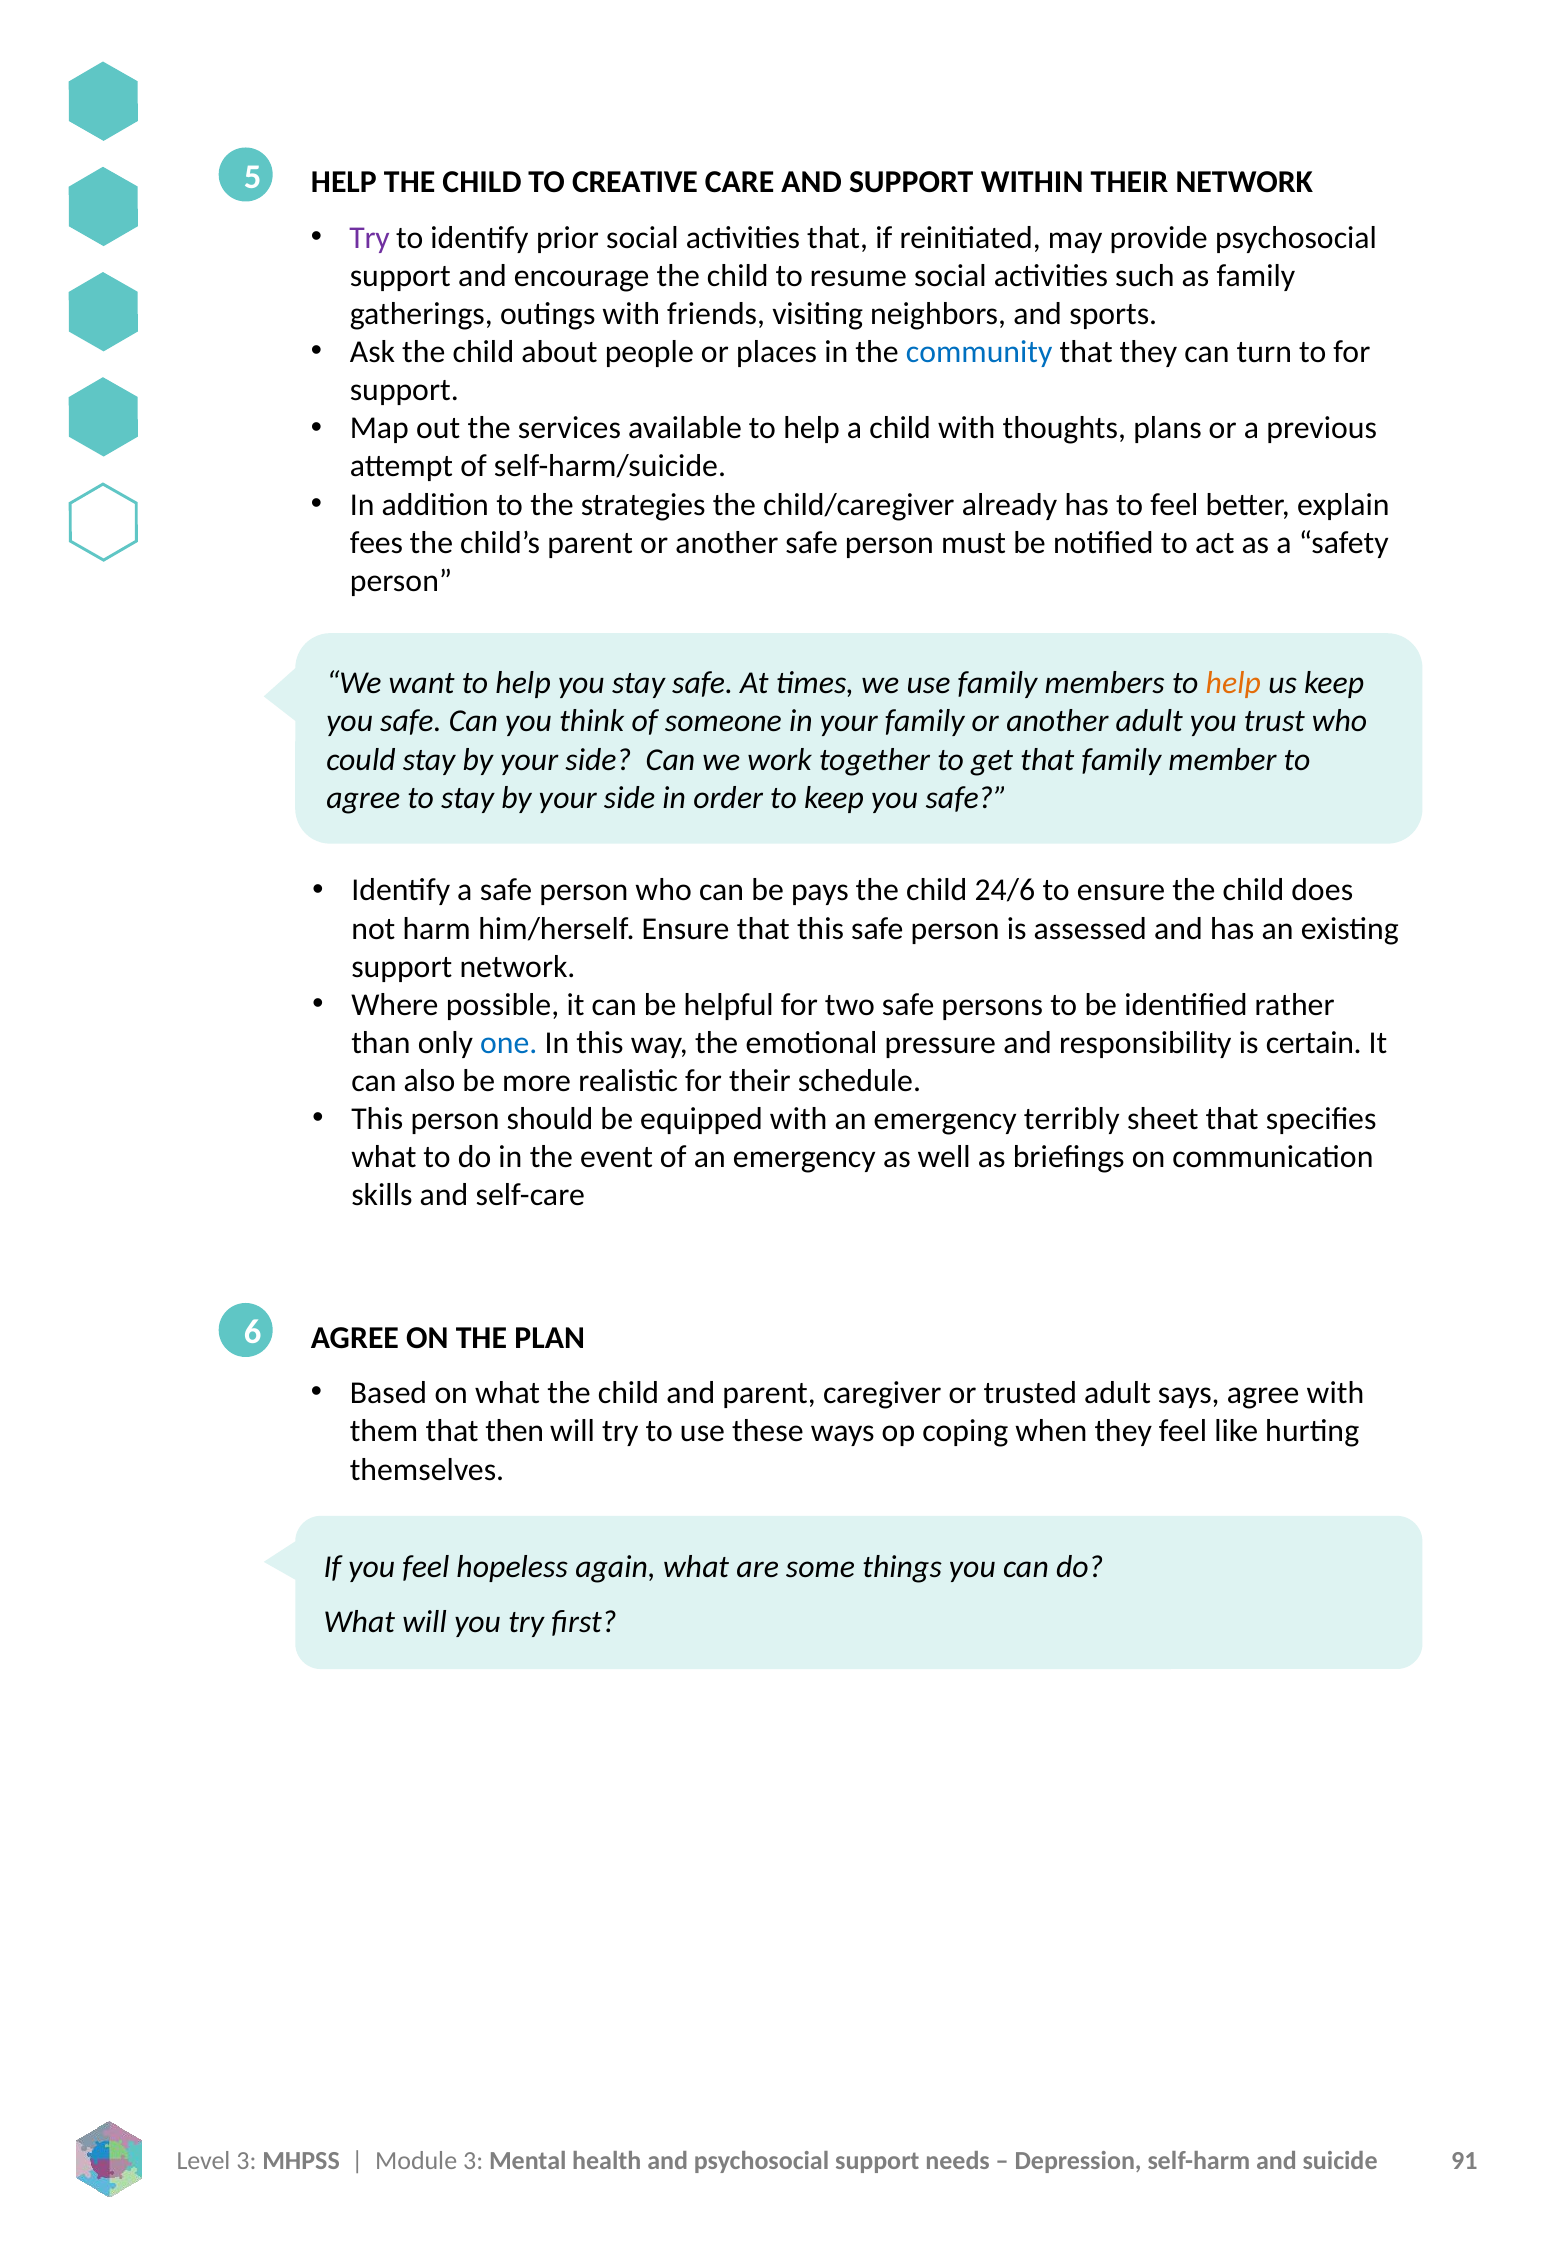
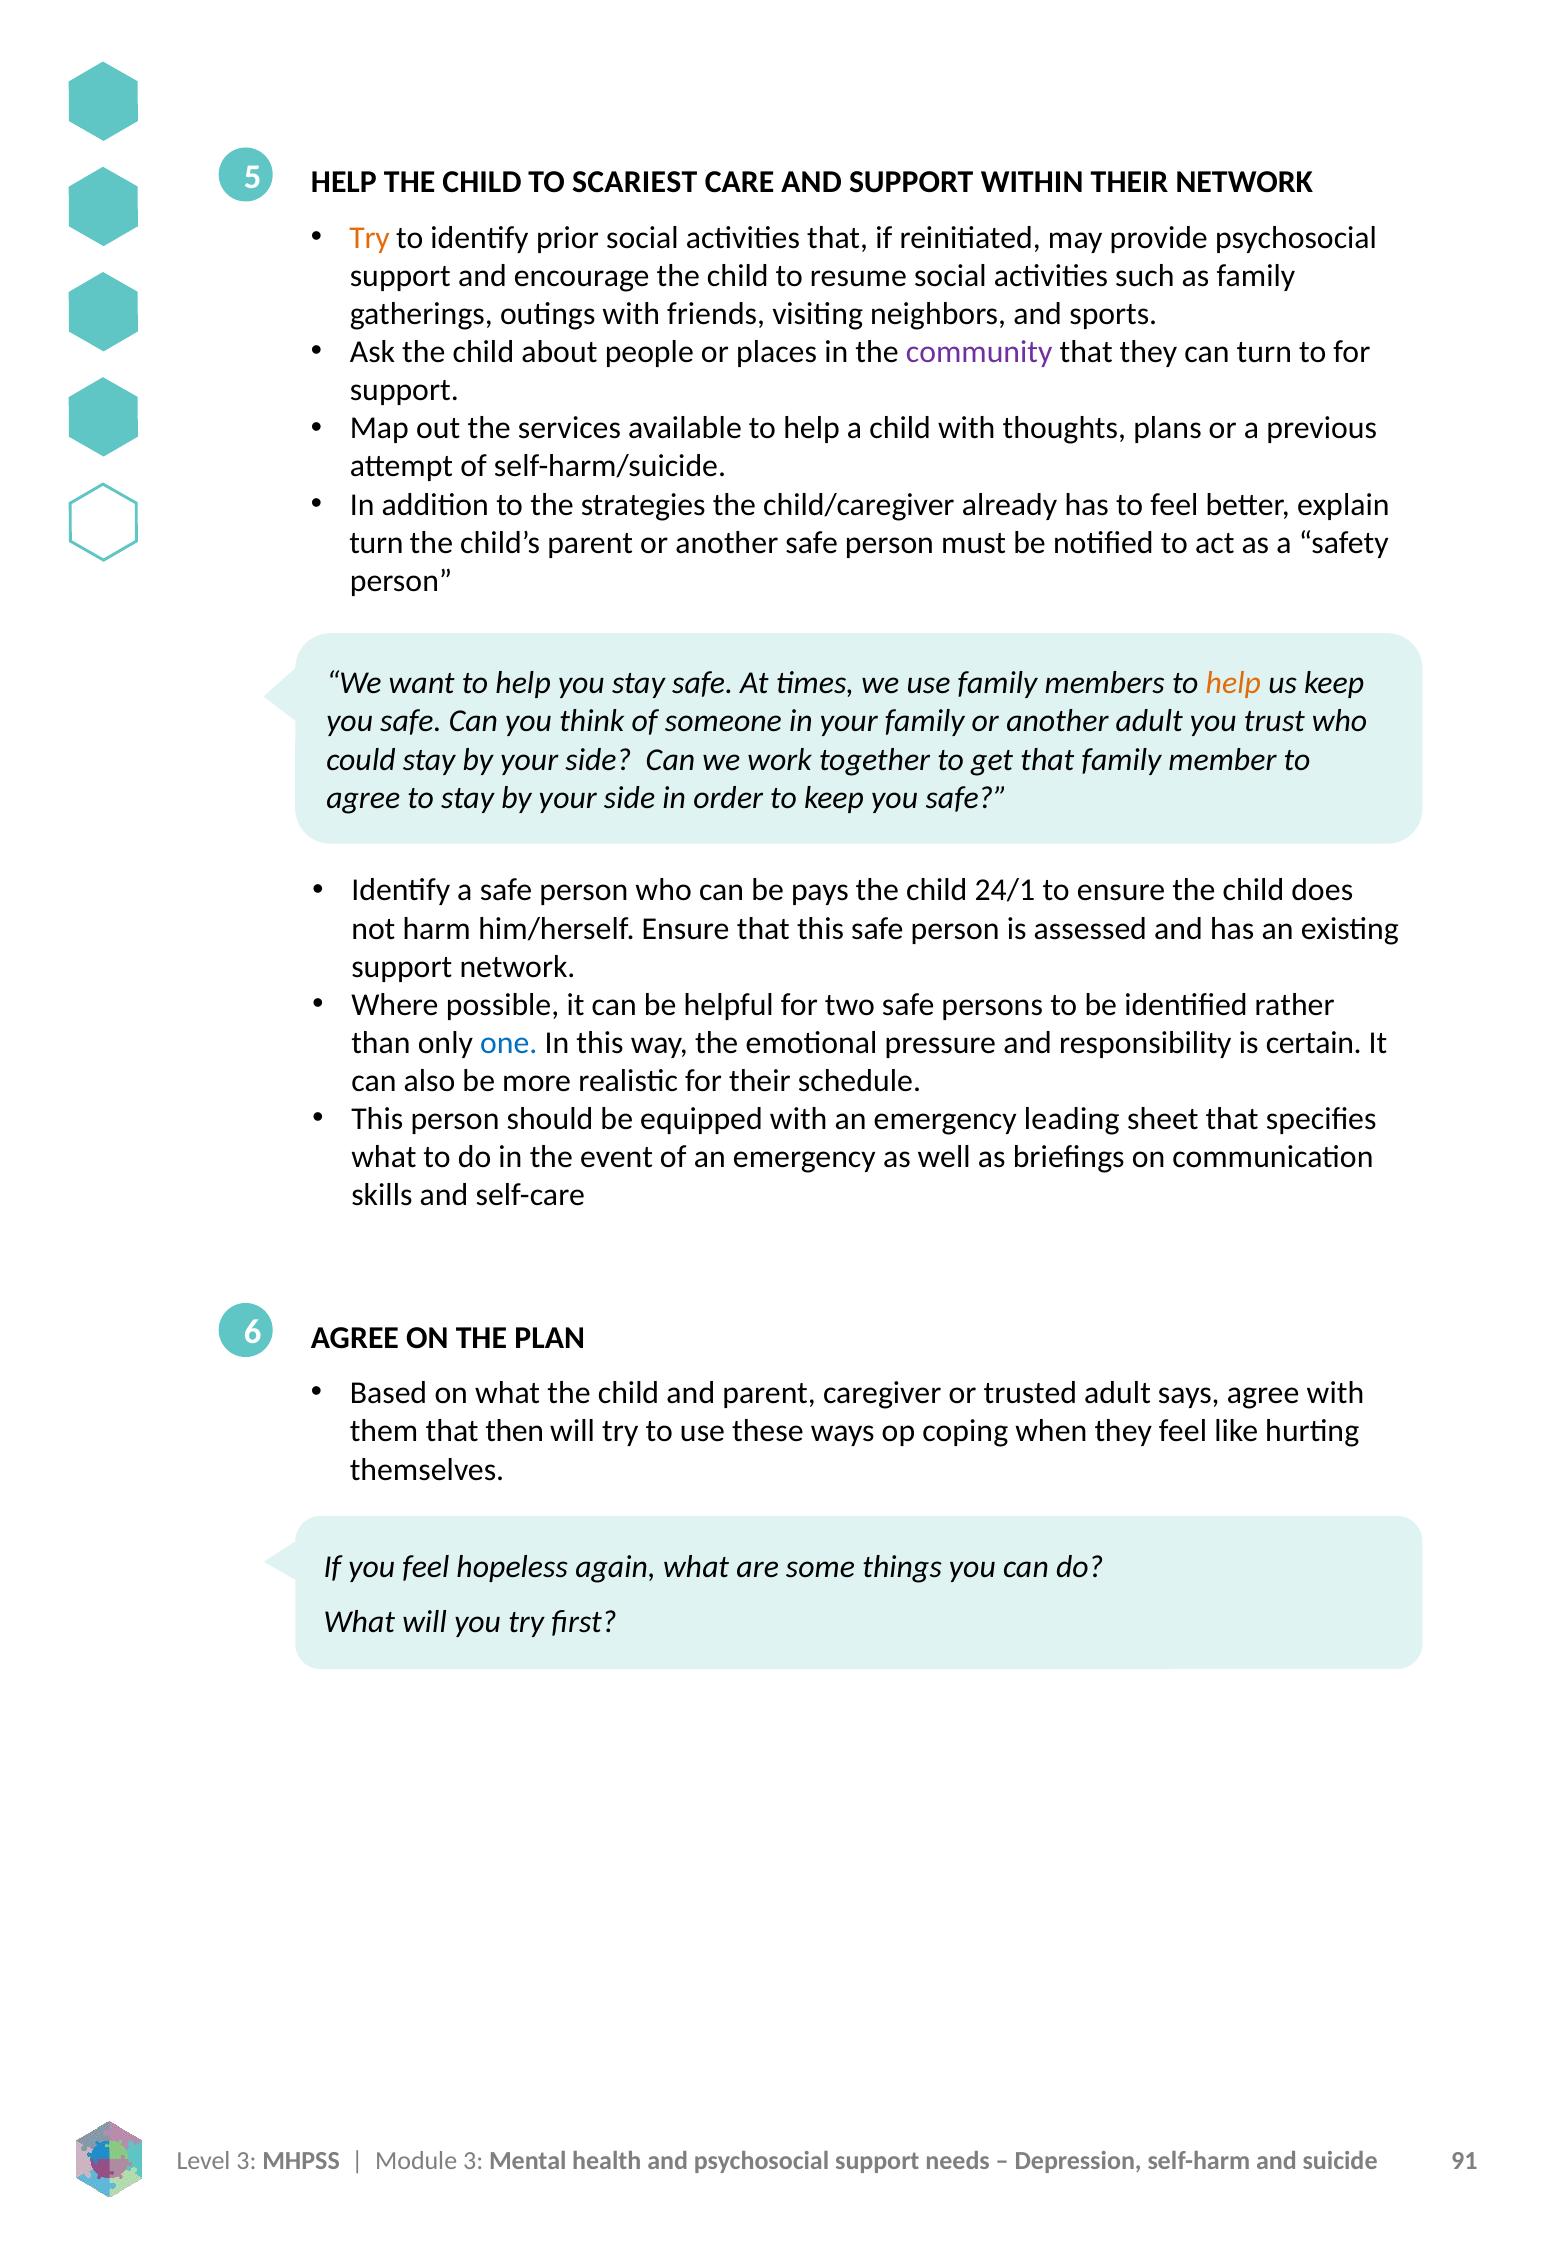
CREATIVE: CREATIVE -> SCARIEST
Try at (370, 238) colour: purple -> orange
community colour: blue -> purple
fees at (376, 543): fees -> turn
24/6: 24/6 -> 24/1
terribly: terribly -> leading
